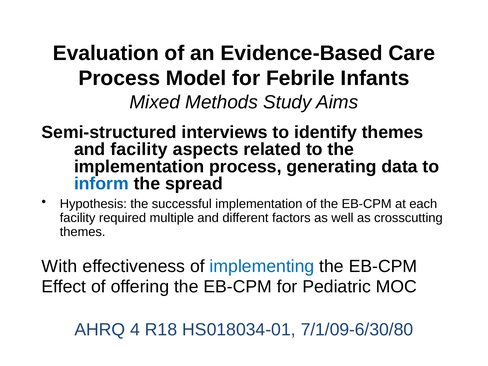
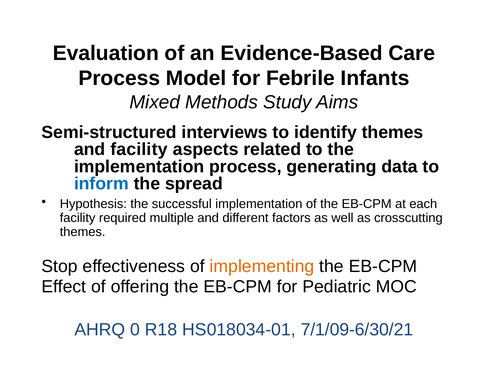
With: With -> Stop
implementing colour: blue -> orange
4: 4 -> 0
7/1/09-6/30/80: 7/1/09-6/30/80 -> 7/1/09-6/30/21
